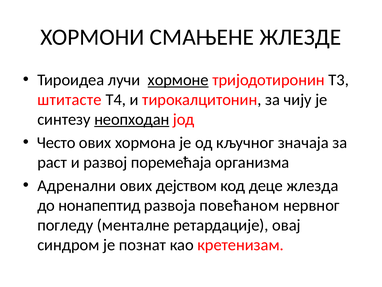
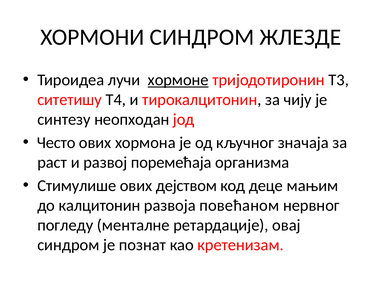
ХОРМОНИ СМАЊЕНЕ: СМАЊЕНЕ -> СИНДРОМ
штитасте: штитасте -> ситетишу
неопходан underline: present -> none
Адренални: Адренални -> Стимулише
жлезда: жлезда -> мањим
нонапептид: нонапептид -> калцитонин
